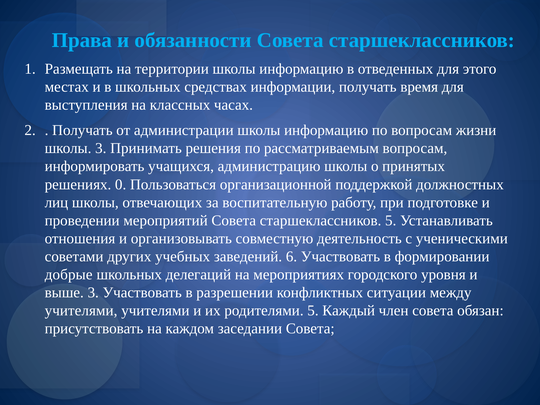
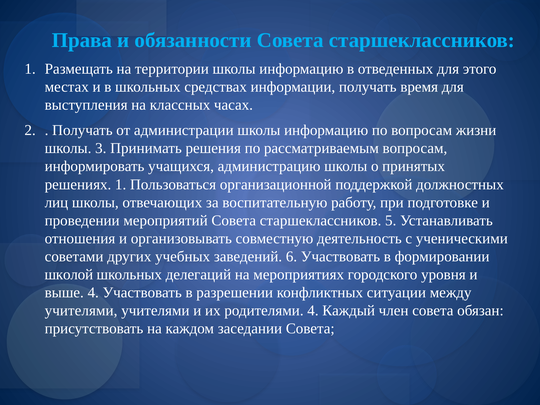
решениях 0: 0 -> 1
добрые: добрые -> школой
выше 3: 3 -> 4
родителями 5: 5 -> 4
